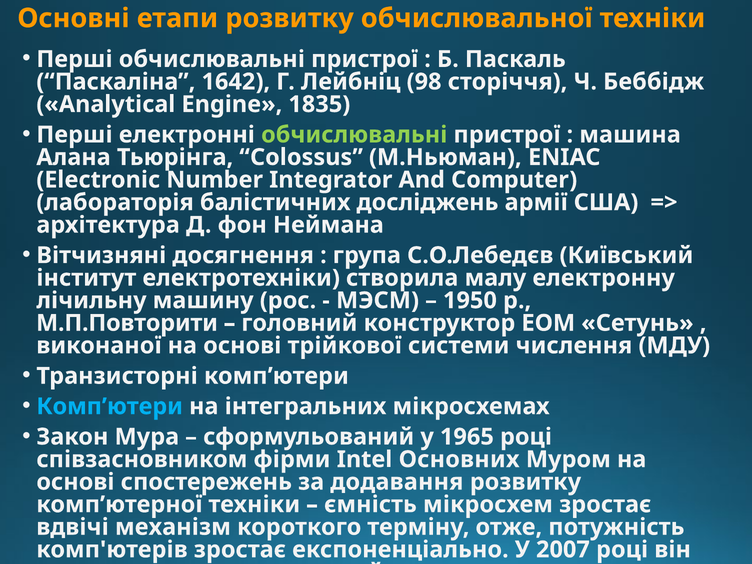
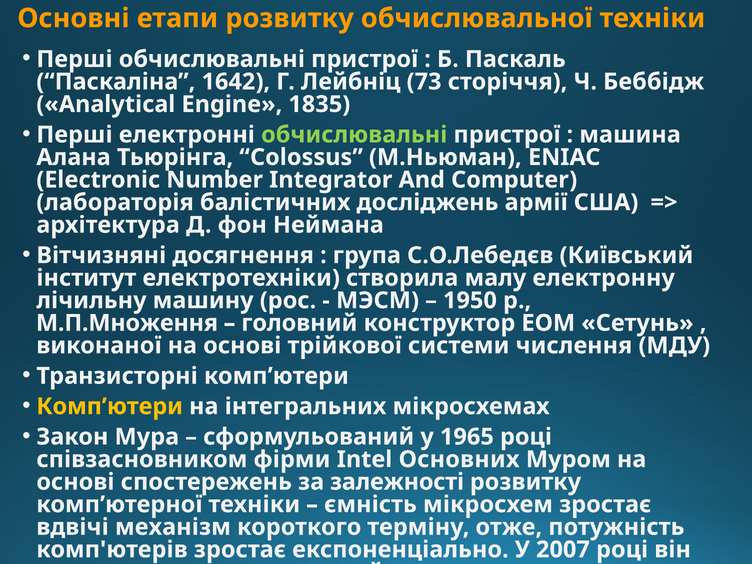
98: 98 -> 73
М.П.Повторити: М.П.Повторити -> М.П.Множення
Комп’ютери at (110, 406) colour: light blue -> yellow
додавання: додавання -> залежності
